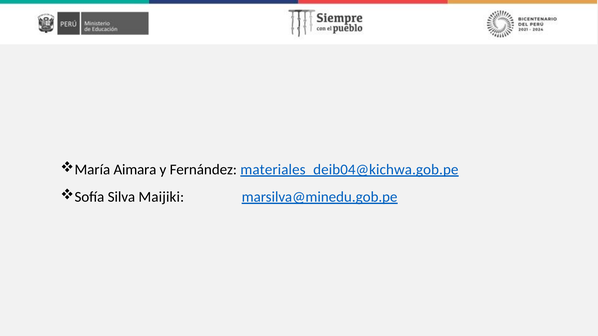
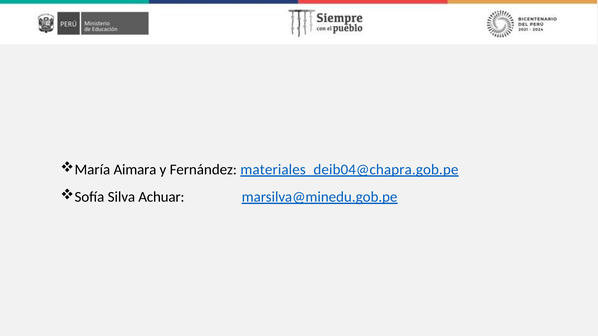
materiales_deib04@kichwa.gob.pe: materiales_deib04@kichwa.gob.pe -> materiales_deib04@chapra.gob.pe
Maijiki: Maijiki -> Achuar
